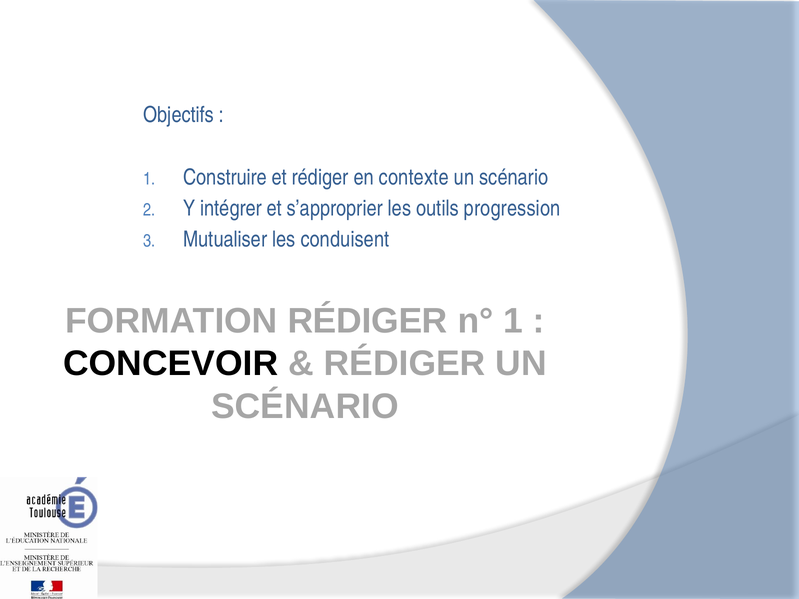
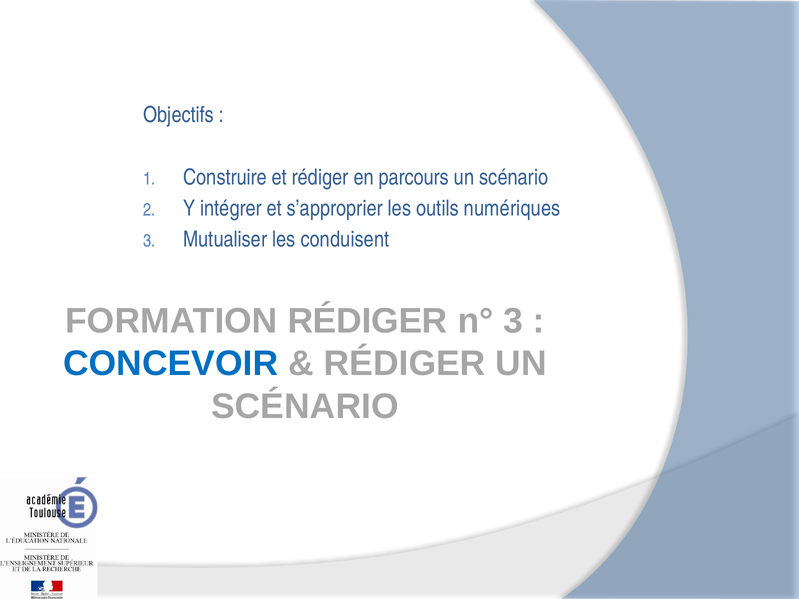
contexte: contexte -> parcours
progression: progression -> numériques
n° 1: 1 -> 3
CONCEVOIR colour: black -> blue
